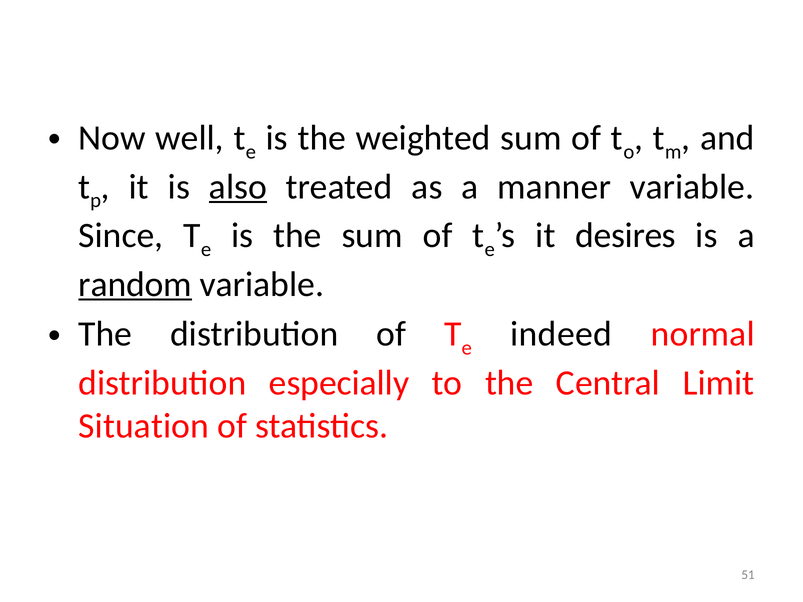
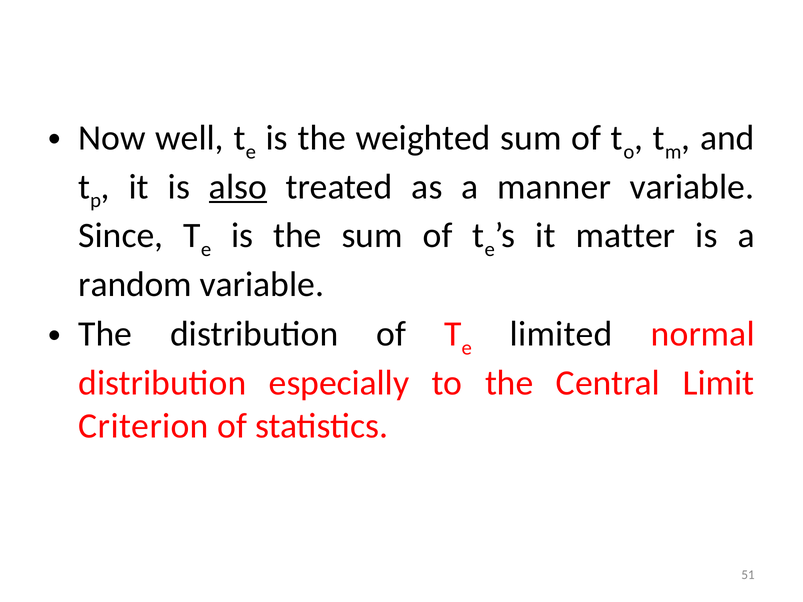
desires: desires -> matter
random underline: present -> none
indeed: indeed -> limited
Situation: Situation -> Criterion
